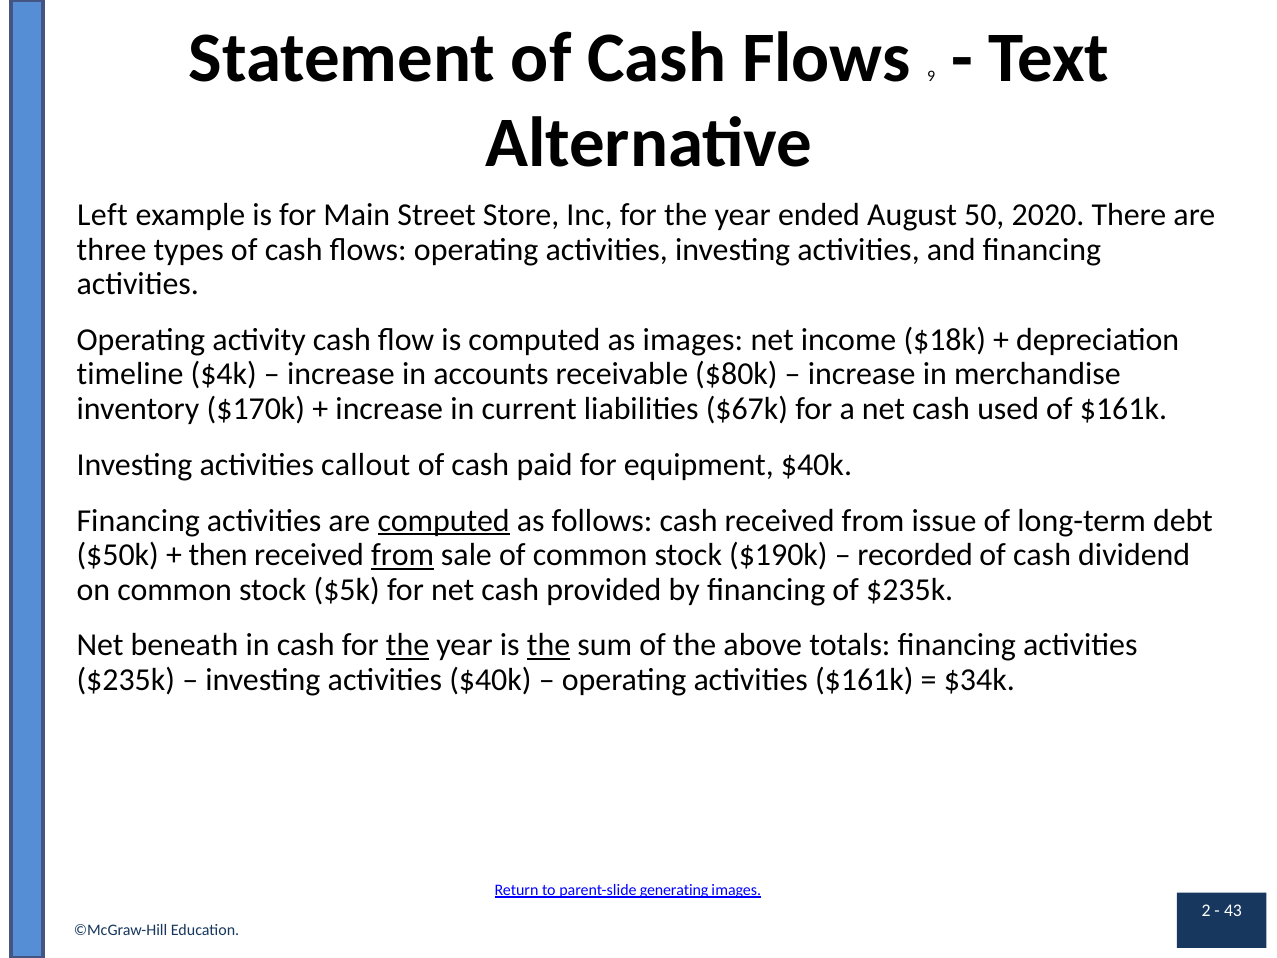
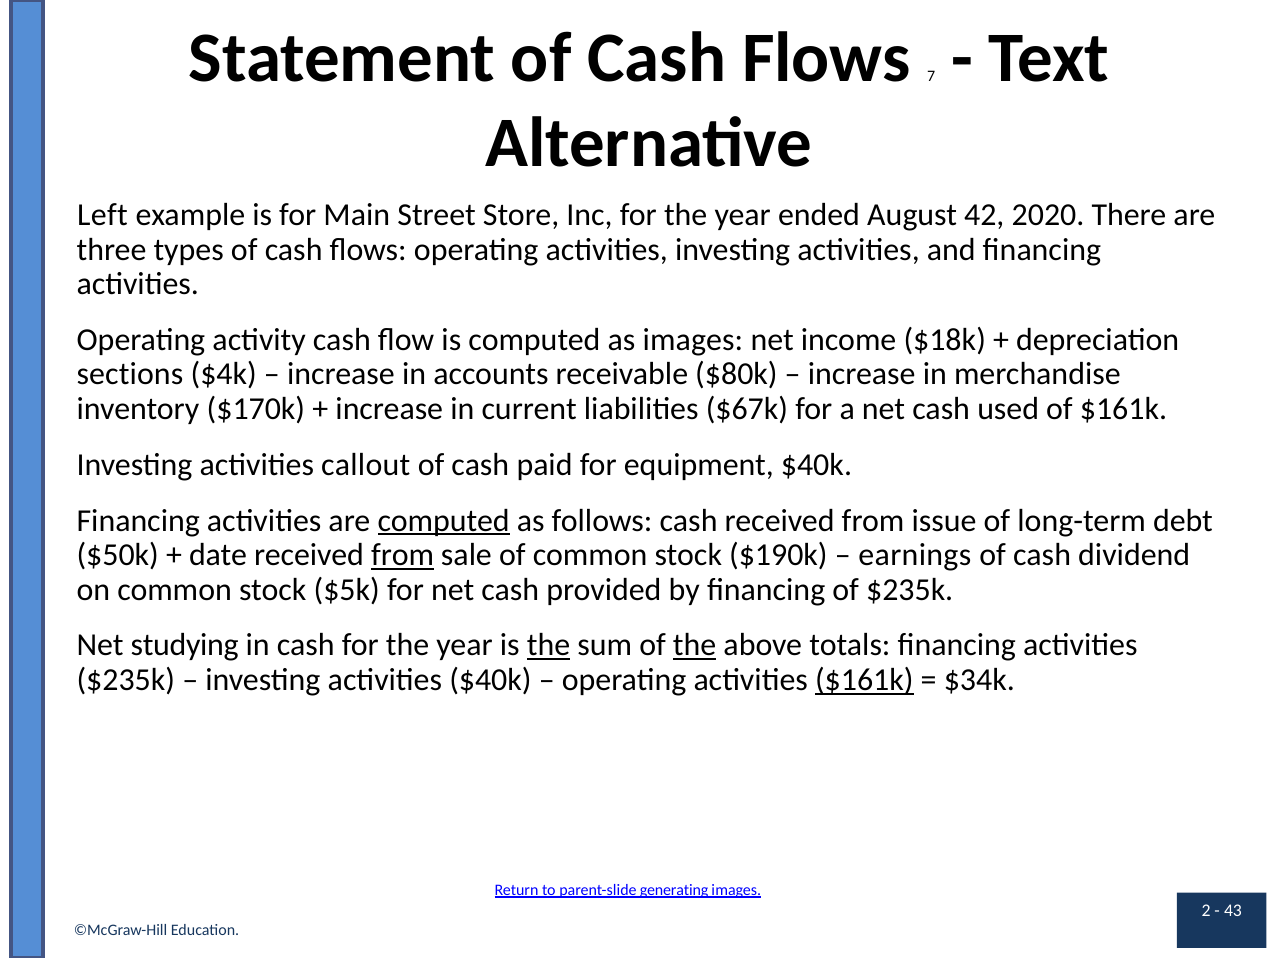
9: 9 -> 7
50: 50 -> 42
timeline: timeline -> sections
then: then -> date
recorded: recorded -> earnings
beneath: beneath -> studying
the at (408, 645) underline: present -> none
the at (695, 645) underline: none -> present
$161k at (864, 680) underline: none -> present
